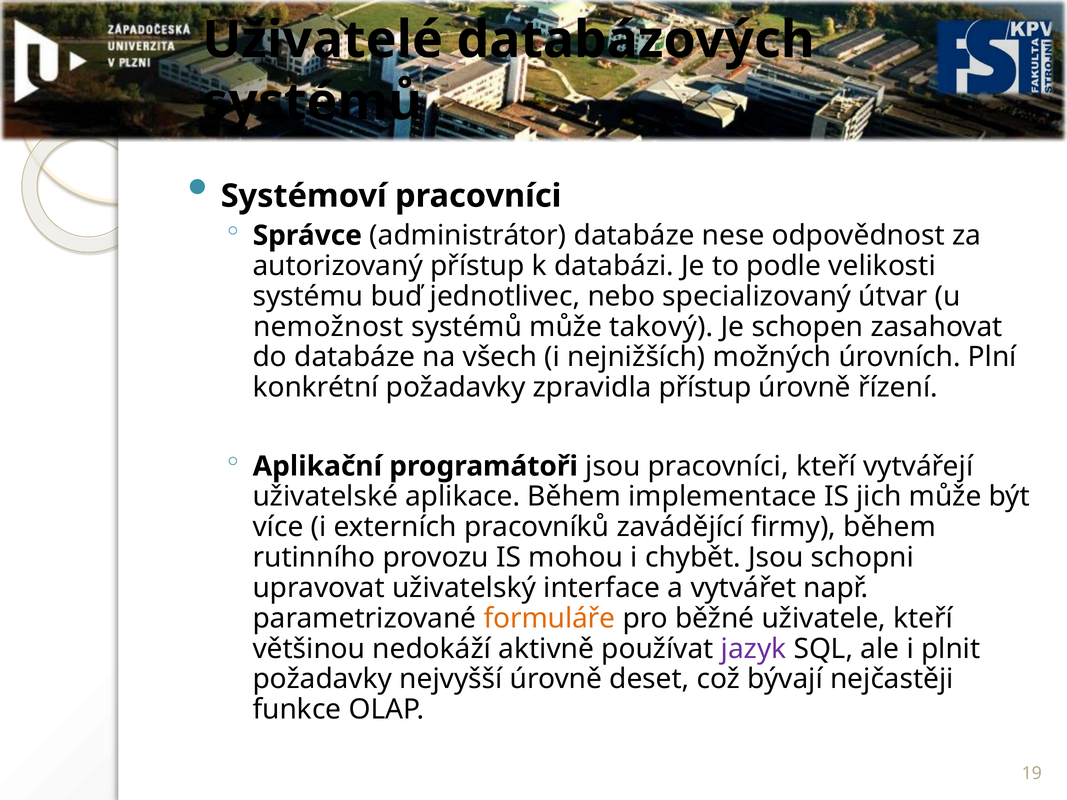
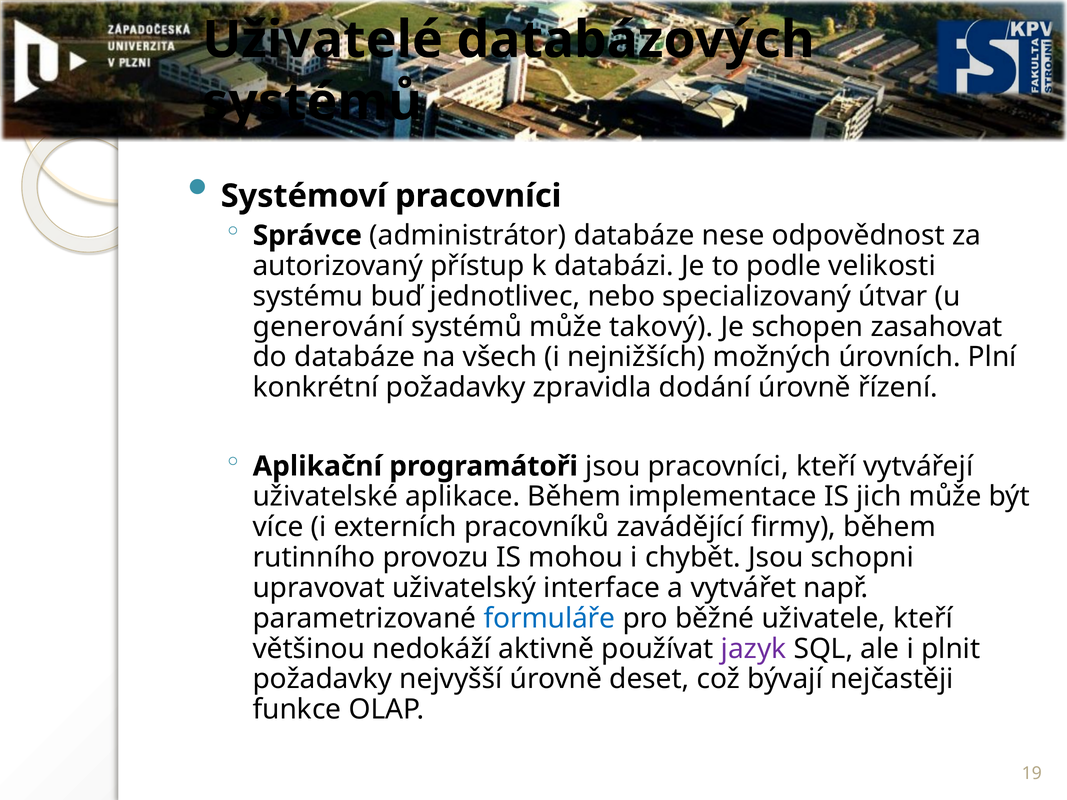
nemožnost: nemožnost -> generování
zpravidla přístup: přístup -> dodání
formuláře colour: orange -> blue
